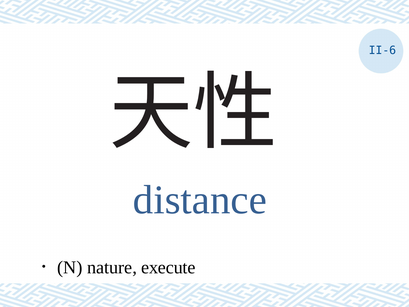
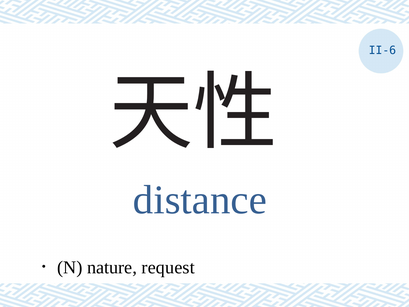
execute: execute -> request
